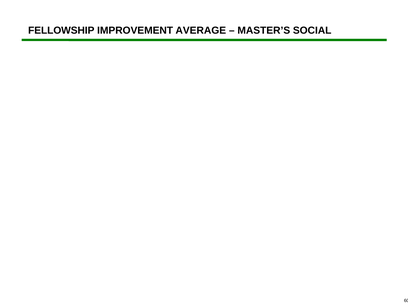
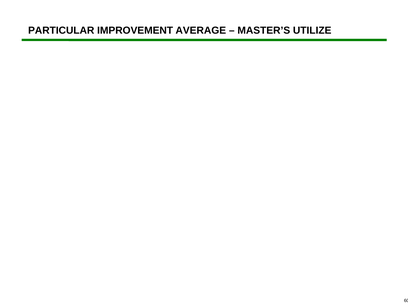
FELLOWSHIP: FELLOWSHIP -> PARTICULAR
SOCIAL: SOCIAL -> UTILIZE
